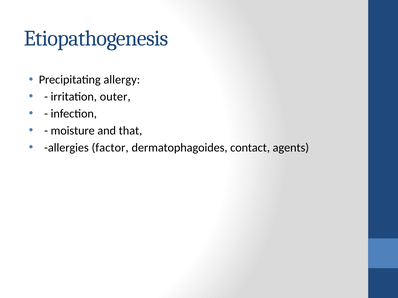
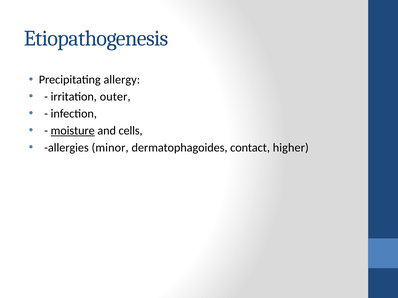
moisture underline: none -> present
that: that -> cells
factor: factor -> minor
agents: agents -> higher
